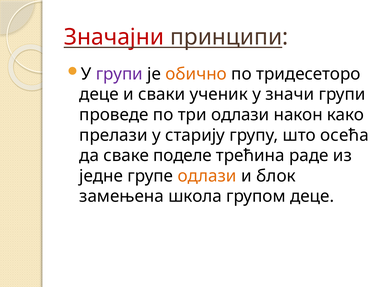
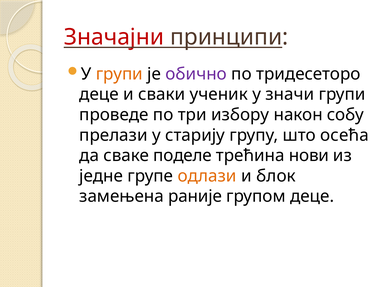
групи at (119, 74) colour: purple -> orange
обично colour: orange -> purple
три одлази: одлази -> избору
како: како -> собу
раде: раде -> нови
школа: школа -> раније
